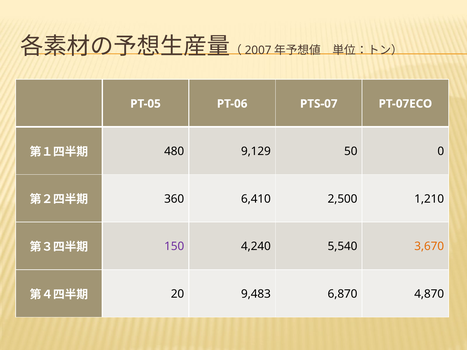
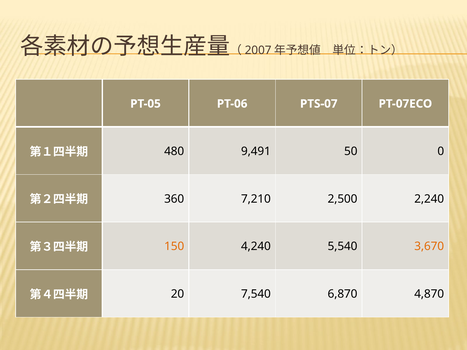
9,129: 9,129 -> 9,491
6,410: 6,410 -> 7,210
1,210: 1,210 -> 2,240
150 colour: purple -> orange
9,483: 9,483 -> 7,540
